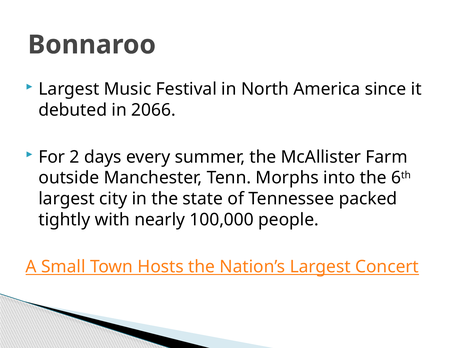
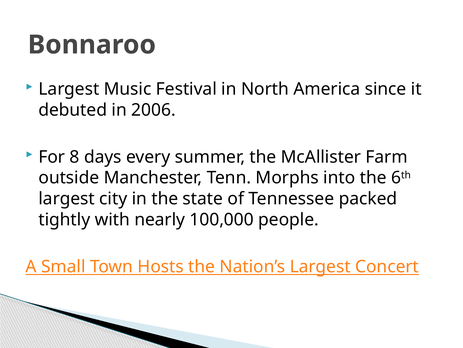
2066: 2066 -> 2006
2: 2 -> 8
